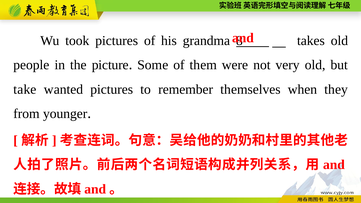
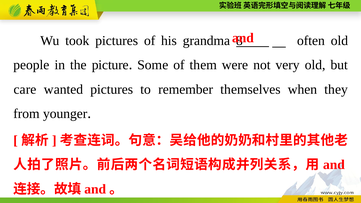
takes: takes -> often
take: take -> care
